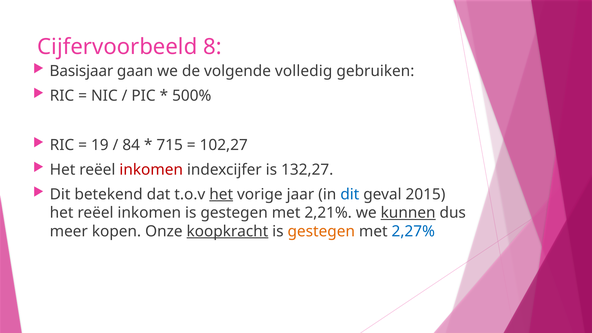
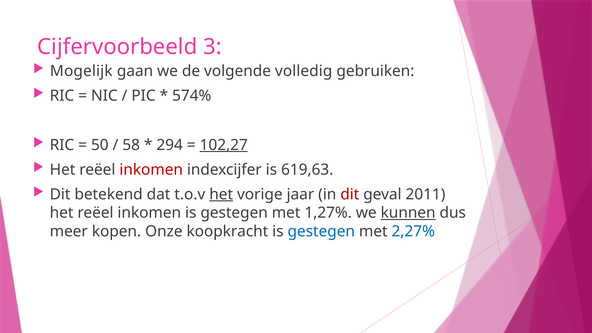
8: 8 -> 3
Basisjaar: Basisjaar -> Mogelijk
500%: 500% -> 574%
19: 19 -> 50
84: 84 -> 58
715: 715 -> 294
102,27 underline: none -> present
132,27: 132,27 -> 619,63
dit at (350, 194) colour: blue -> red
2015: 2015 -> 2011
2,21%: 2,21% -> 1,27%
koopkracht underline: present -> none
gestegen at (321, 231) colour: orange -> blue
